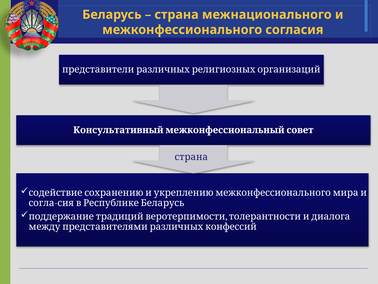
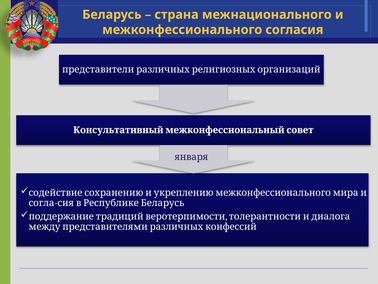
страна at (191, 157): страна -> января
